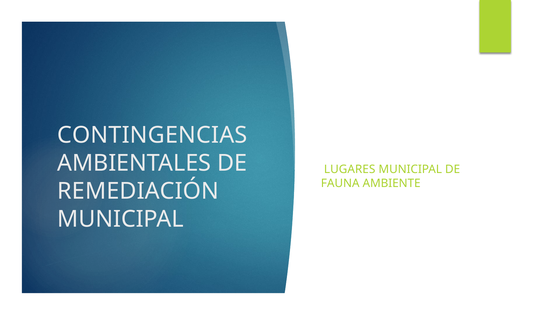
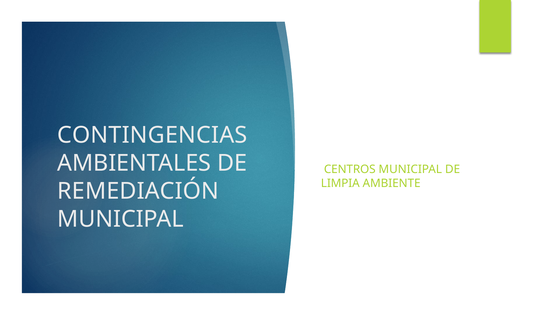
LUGARES: LUGARES -> CENTROS
FAUNA: FAUNA -> LIMPIA
